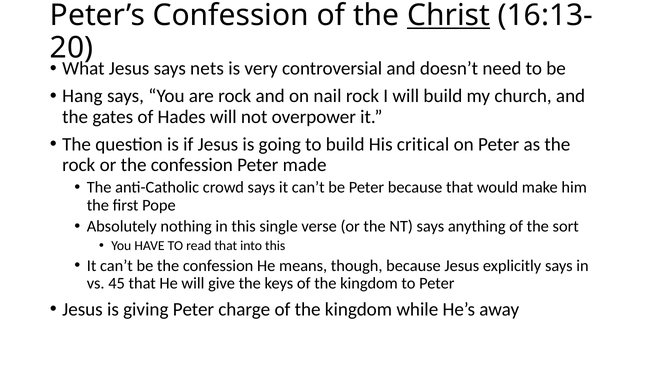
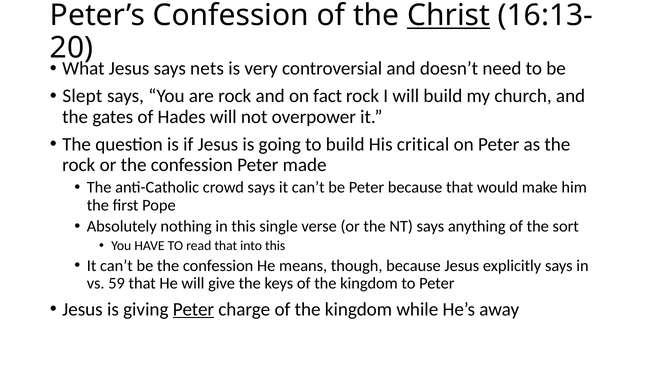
Hang: Hang -> Slept
nail: nail -> fact
45: 45 -> 59
Peter at (193, 309) underline: none -> present
